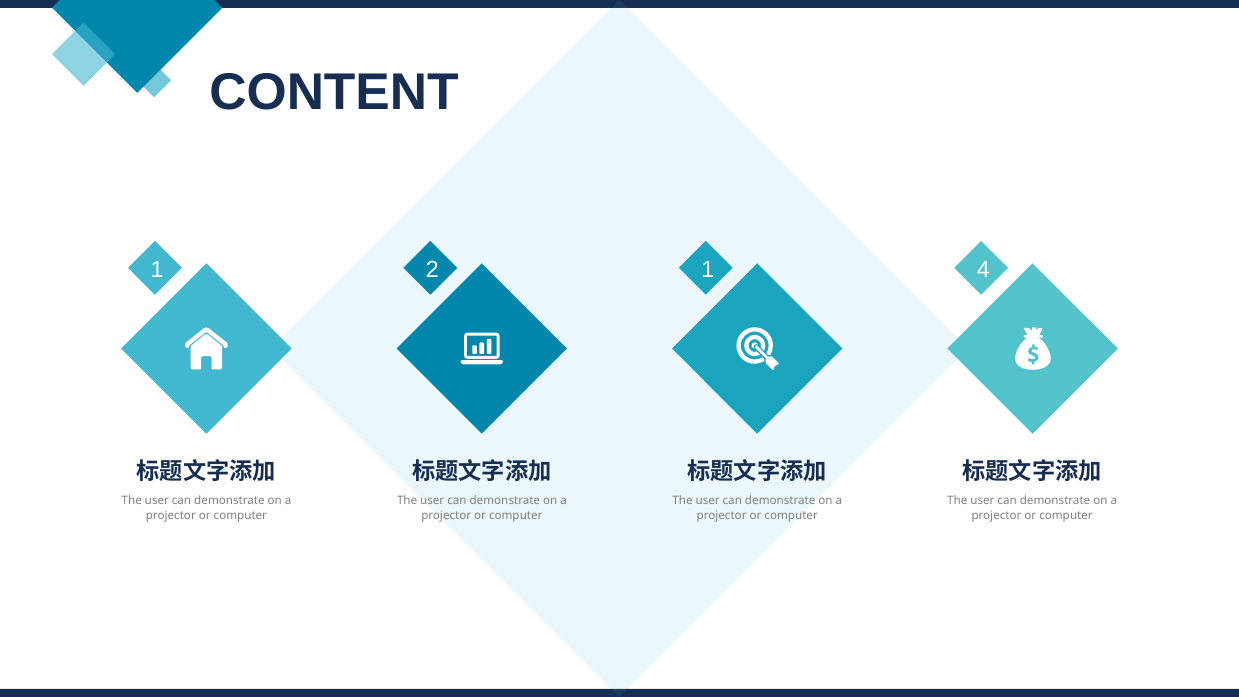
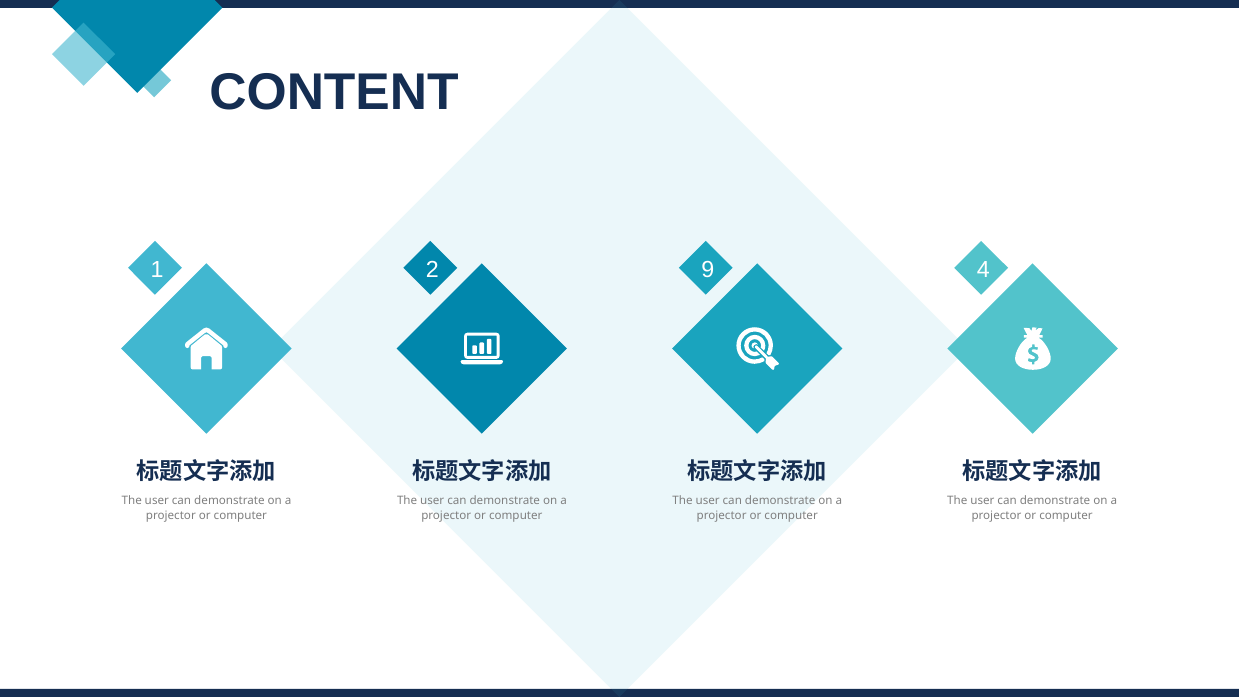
2 1: 1 -> 9
